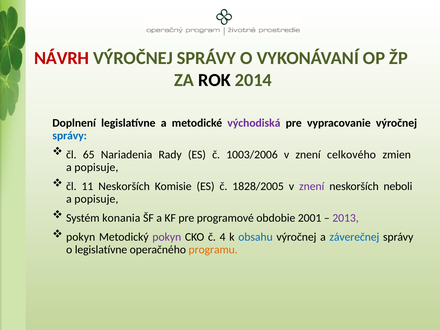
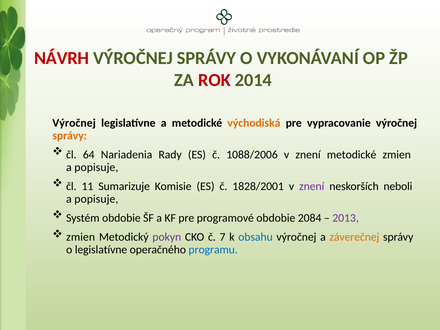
ROK colour: black -> red
Doplnení at (74, 123): Doplnení -> Výročnej
východiská colour: purple -> orange
správy at (70, 136) colour: blue -> orange
65: 65 -> 64
1003/2006: 1003/2006 -> 1088/2006
znení celkového: celkového -> metodické
11 Neskorších: Neskorších -> Sumarizuje
1828/2005: 1828/2005 -> 1828/2001
Systém konania: konania -> obdobie
2001: 2001 -> 2084
pokyn at (81, 237): pokyn -> zmien
4: 4 -> 7
záverečnej colour: blue -> orange
programu colour: orange -> blue
